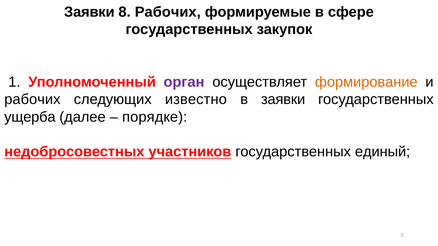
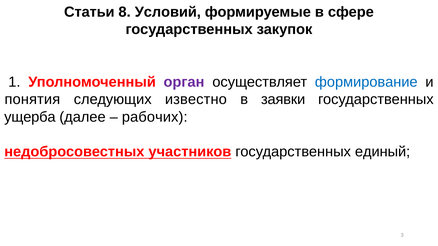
Заявки at (89, 12): Заявки -> Статьи
8 Рабочих: Рабочих -> Условий
формирование colour: orange -> blue
рабочих at (32, 100): рабочих -> понятия
порядке: порядке -> рабочих
